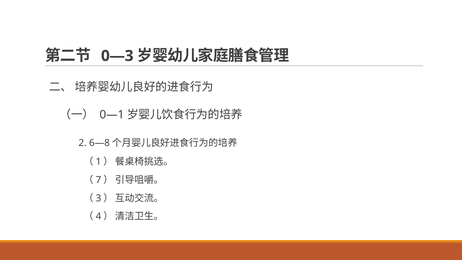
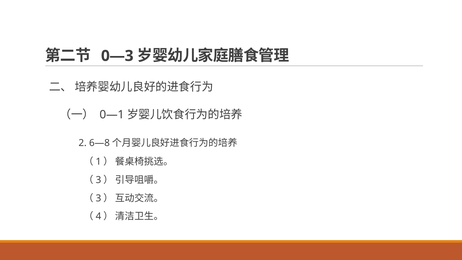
7 at (98, 180): 7 -> 3
